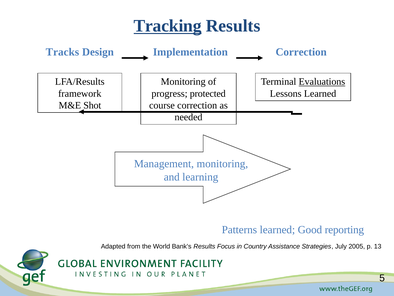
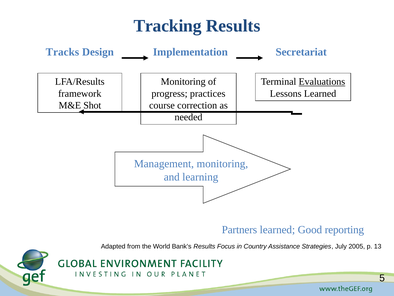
Tracking underline: present -> none
Implementation Correction: Correction -> Secretariat
protected: protected -> practices
Patterns: Patterns -> Partners
